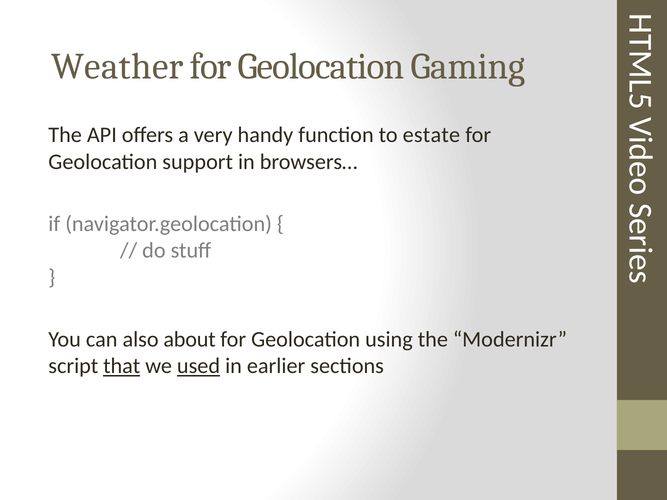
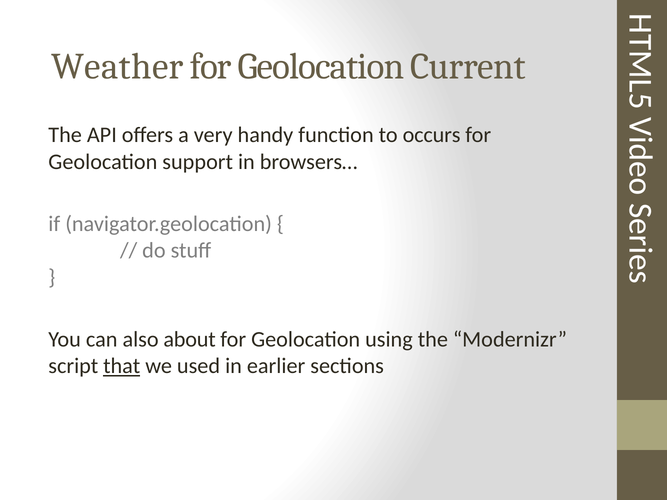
Gaming: Gaming -> Current
estate: estate -> occurs
used underline: present -> none
